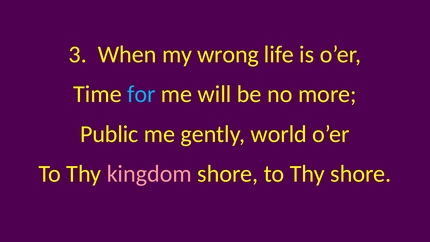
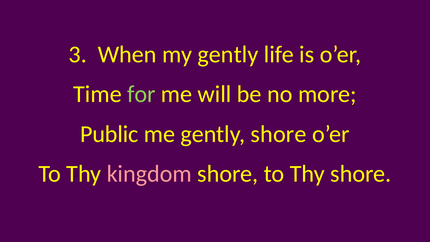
my wrong: wrong -> gently
for colour: light blue -> light green
gently world: world -> shore
